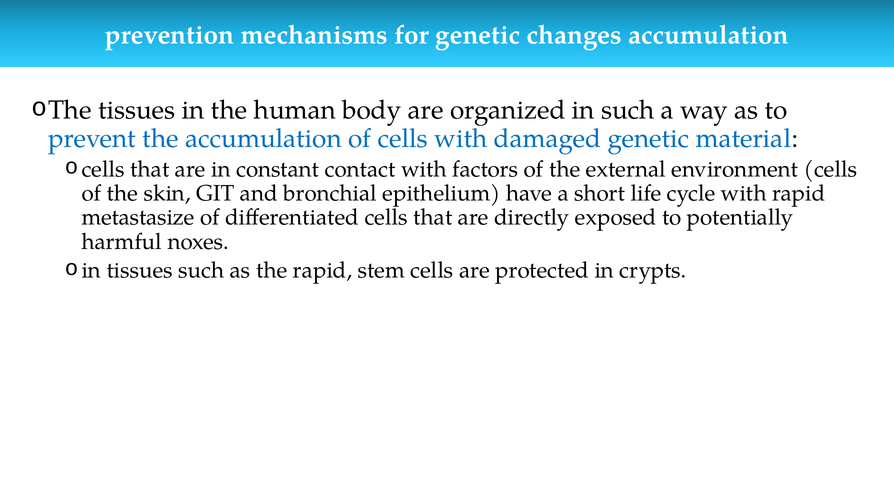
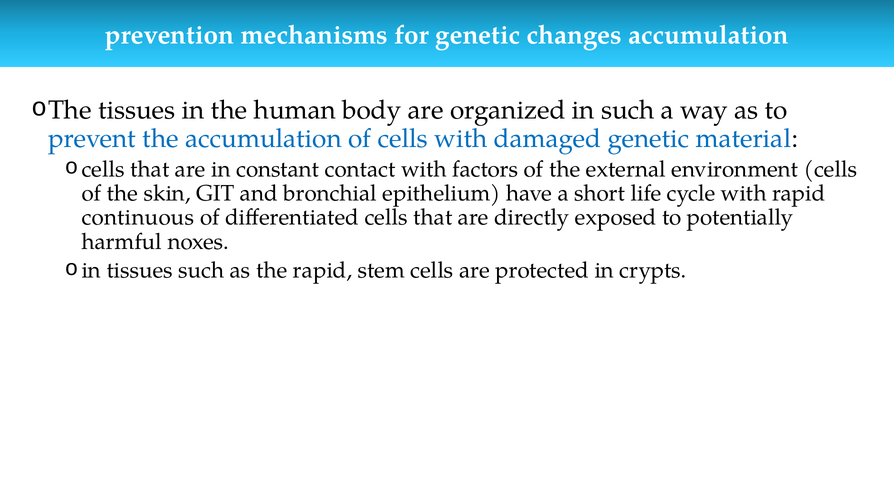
metastasize: metastasize -> continuous
